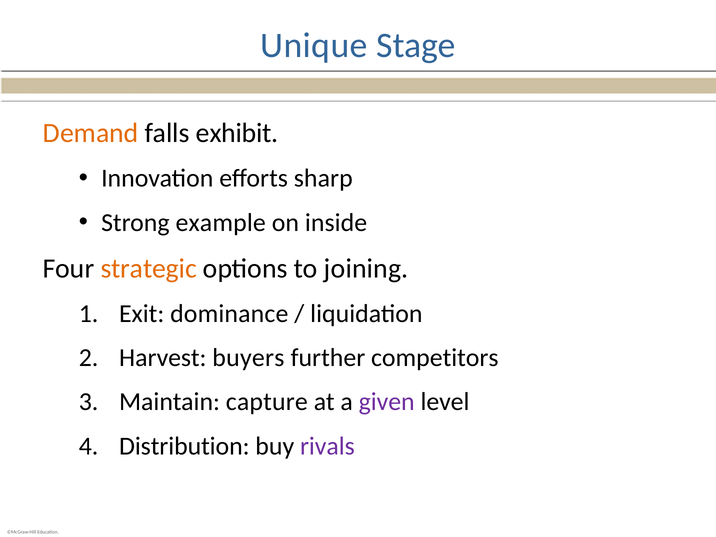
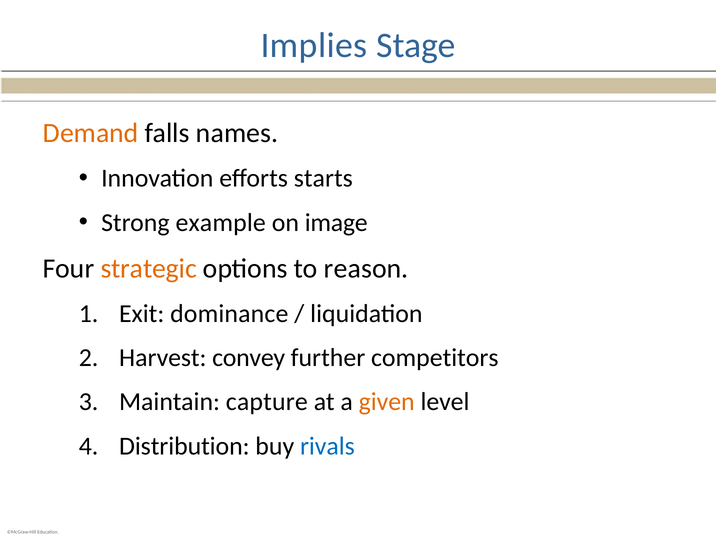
Unique: Unique -> Implies
exhibit: exhibit -> names
sharp: sharp -> starts
inside: inside -> image
joining: joining -> reason
buyers: buyers -> convey
given colour: purple -> orange
rivals colour: purple -> blue
